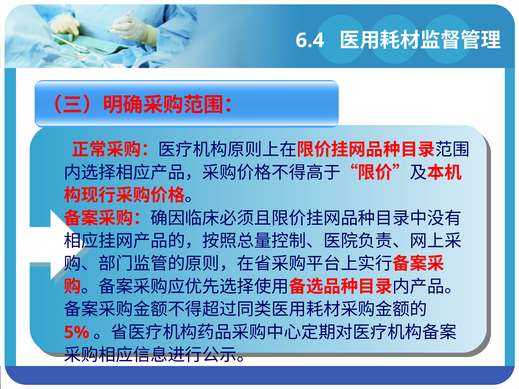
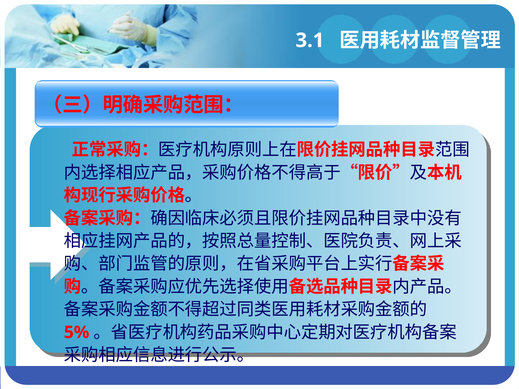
6.4: 6.4 -> 3.1
